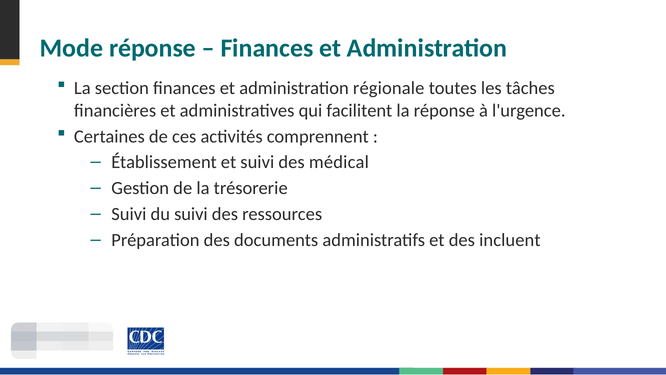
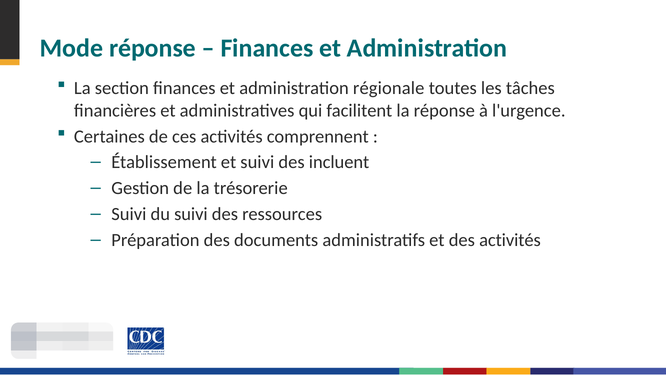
médical: médical -> incluent
des incluent: incluent -> activités
